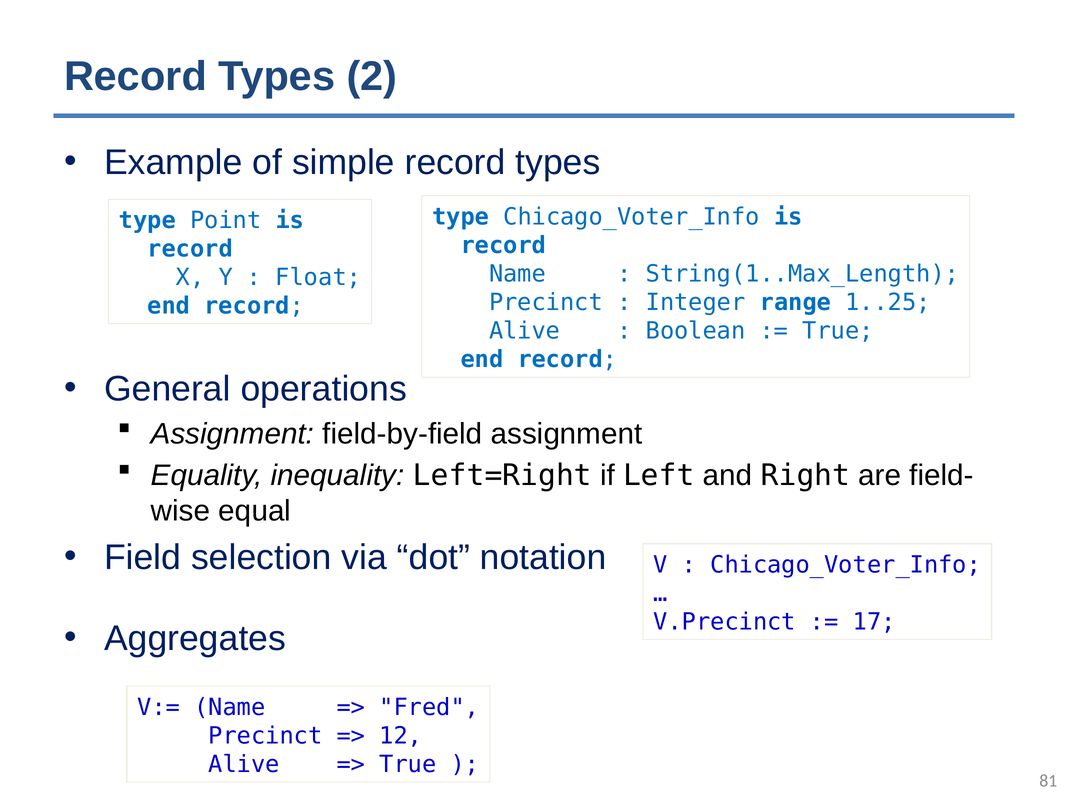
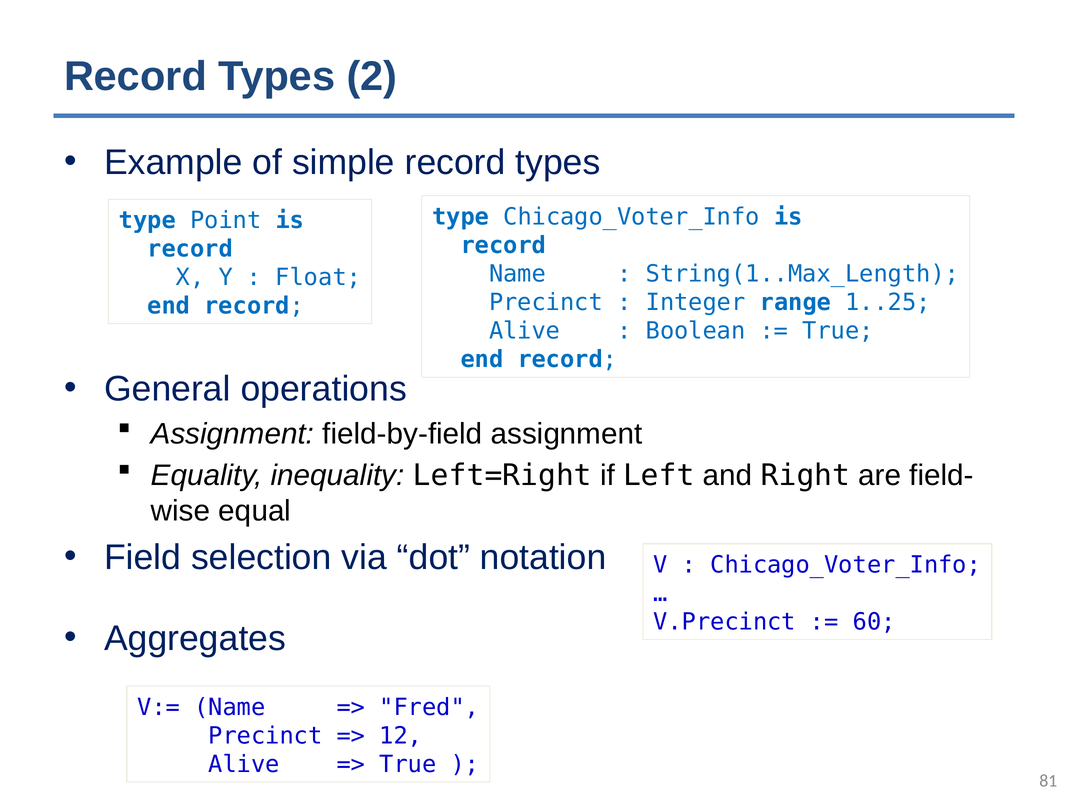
17: 17 -> 60
